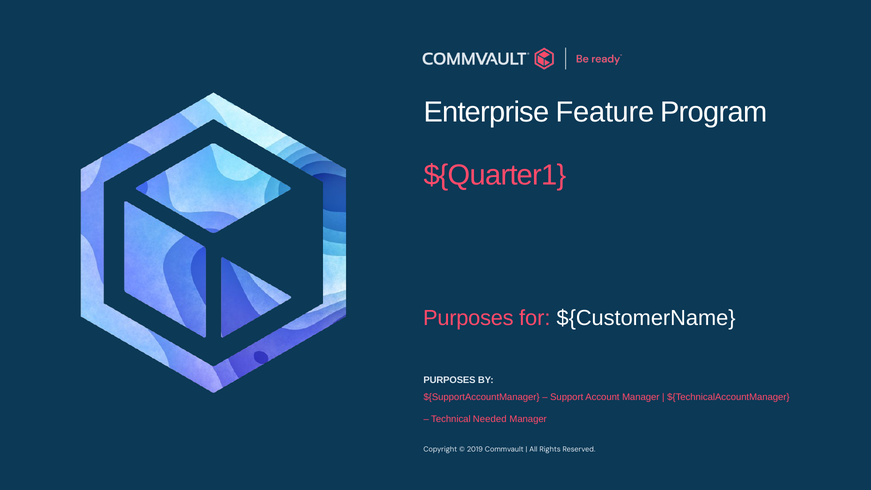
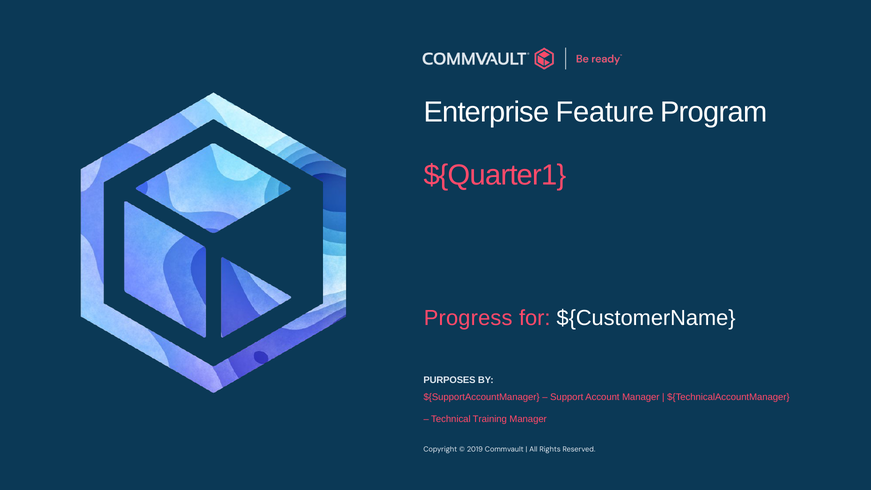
Purposes at (468, 318): Purposes -> Progress
Needed: Needed -> Training
